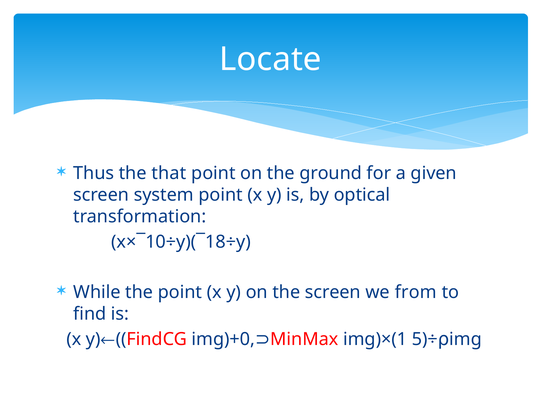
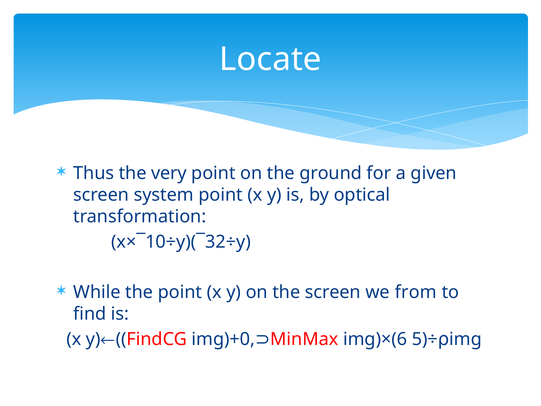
that: that -> very
x×¯10÷y)(¯18÷y: x×¯10÷y)(¯18÷y -> x×¯10÷y)(¯32÷y
img)×(1: img)×(1 -> img)×(6
